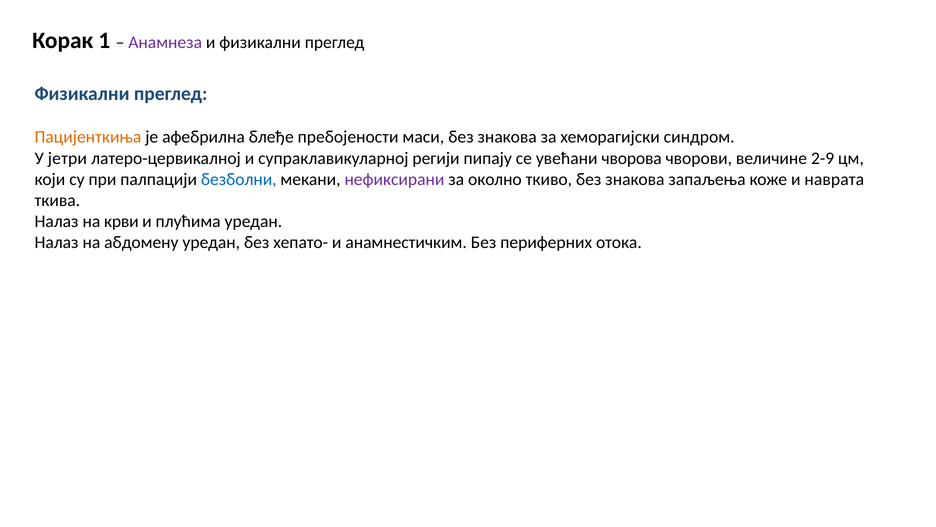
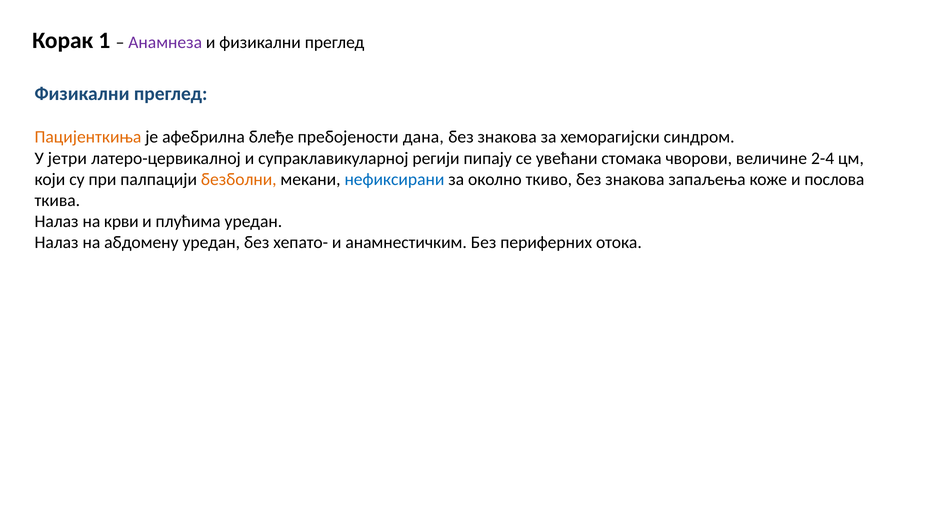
маси: маси -> дана
чворова: чворова -> стомака
2-9: 2-9 -> 2-4
безболни colour: blue -> orange
нефиксирани colour: purple -> blue
наврата: наврата -> послова
